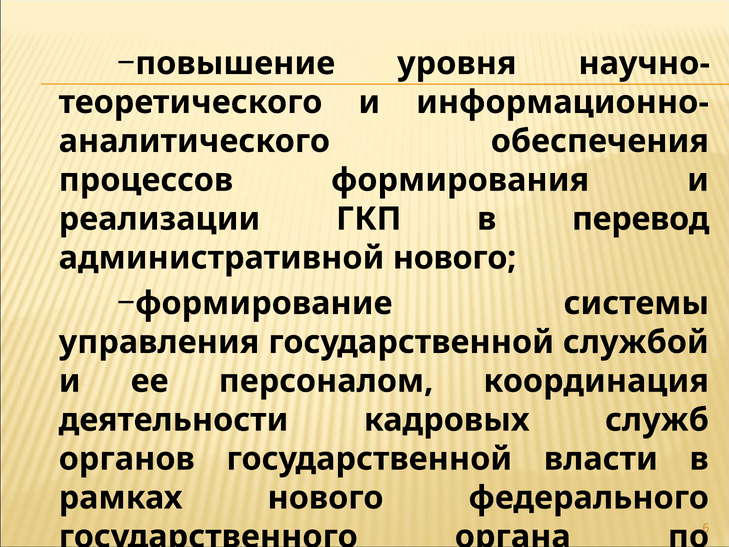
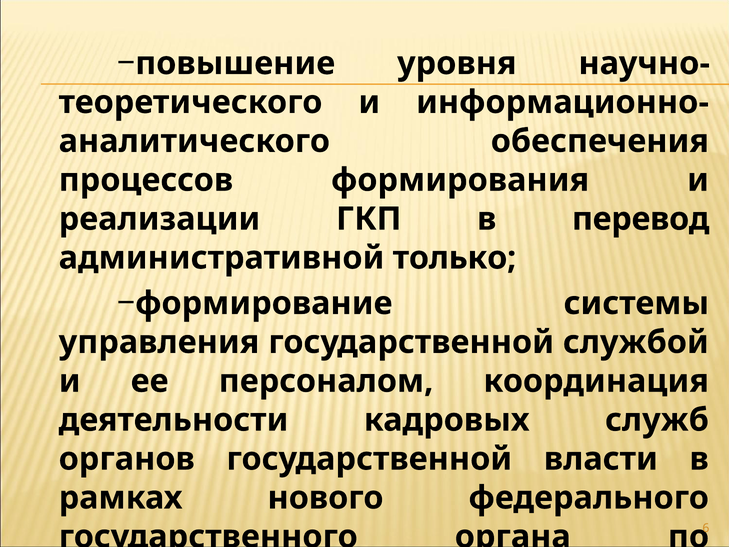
административной нового: нового -> только
